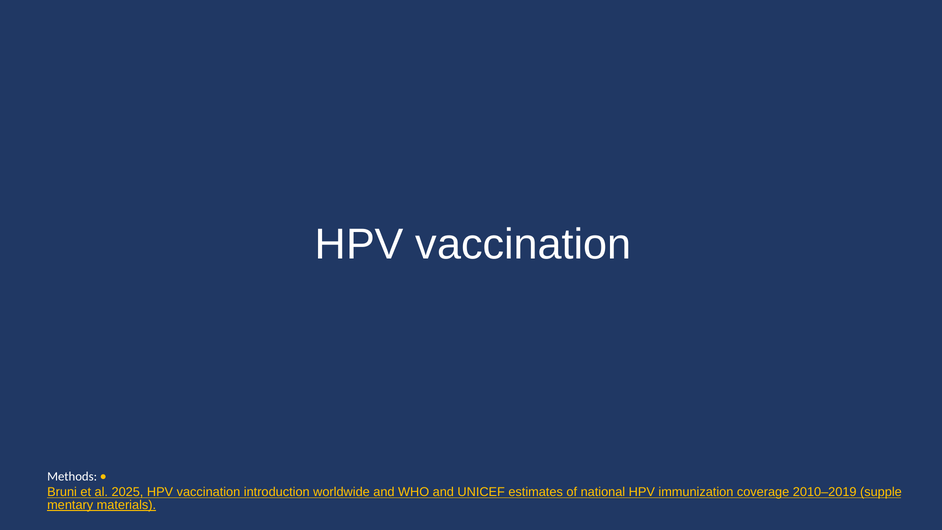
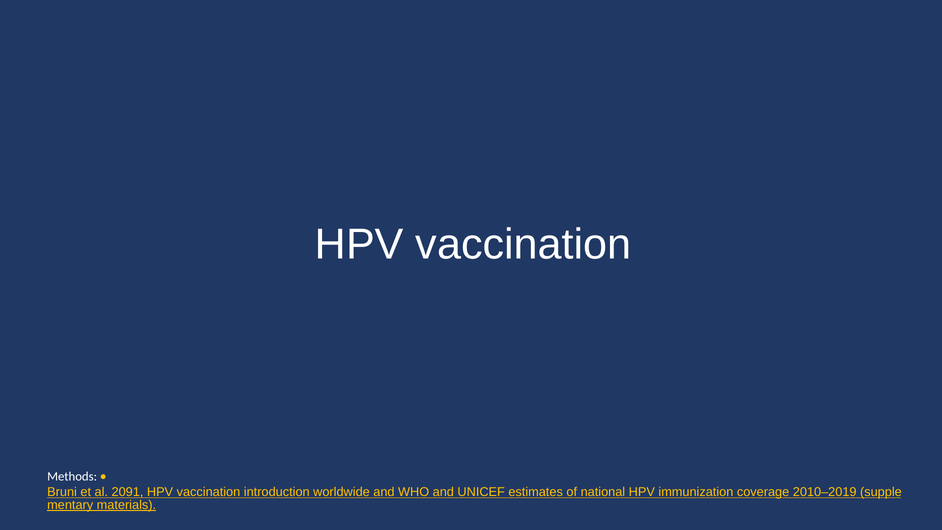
2025: 2025 -> 2091
